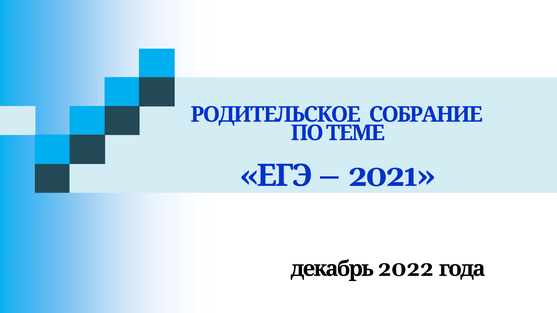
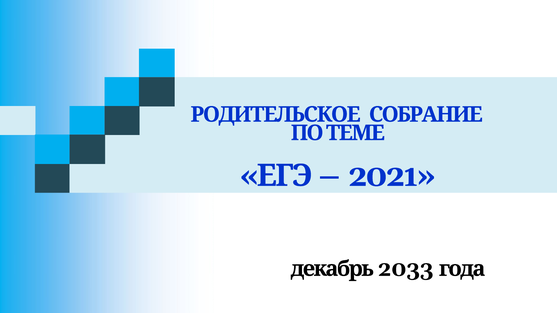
2022: 2022 -> 2033
